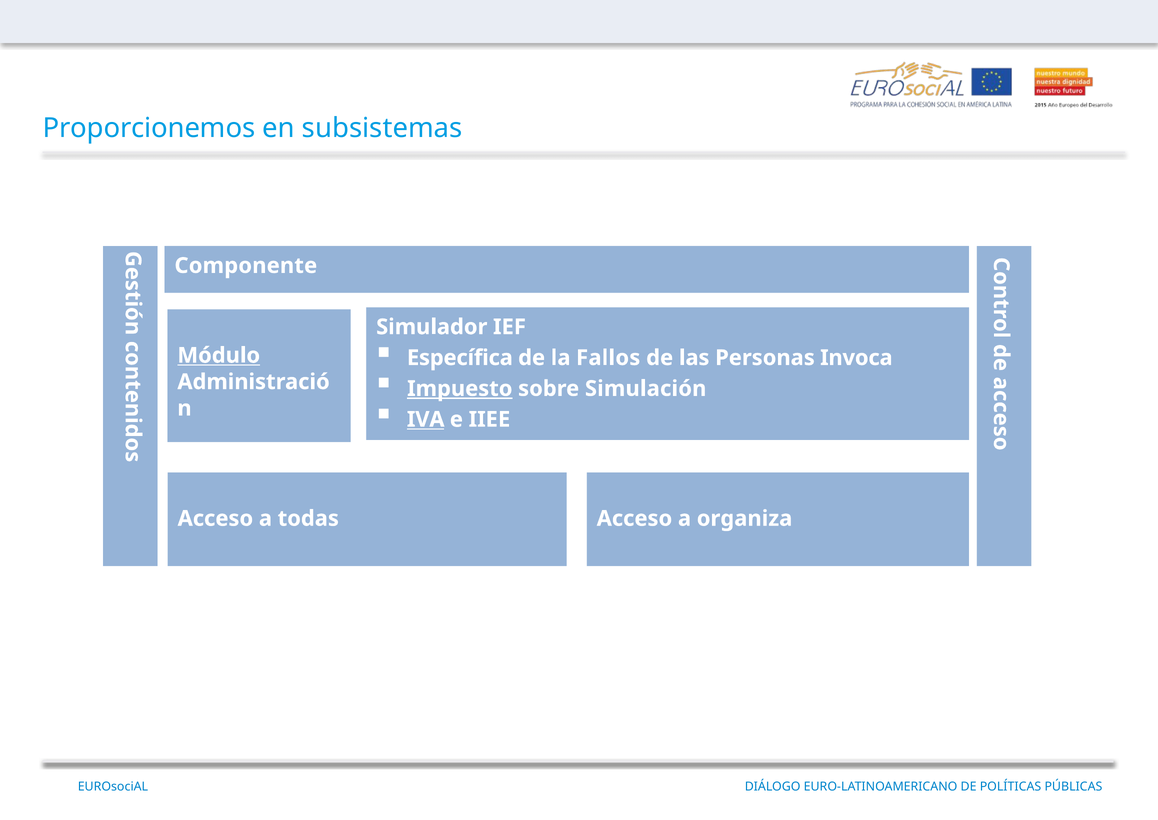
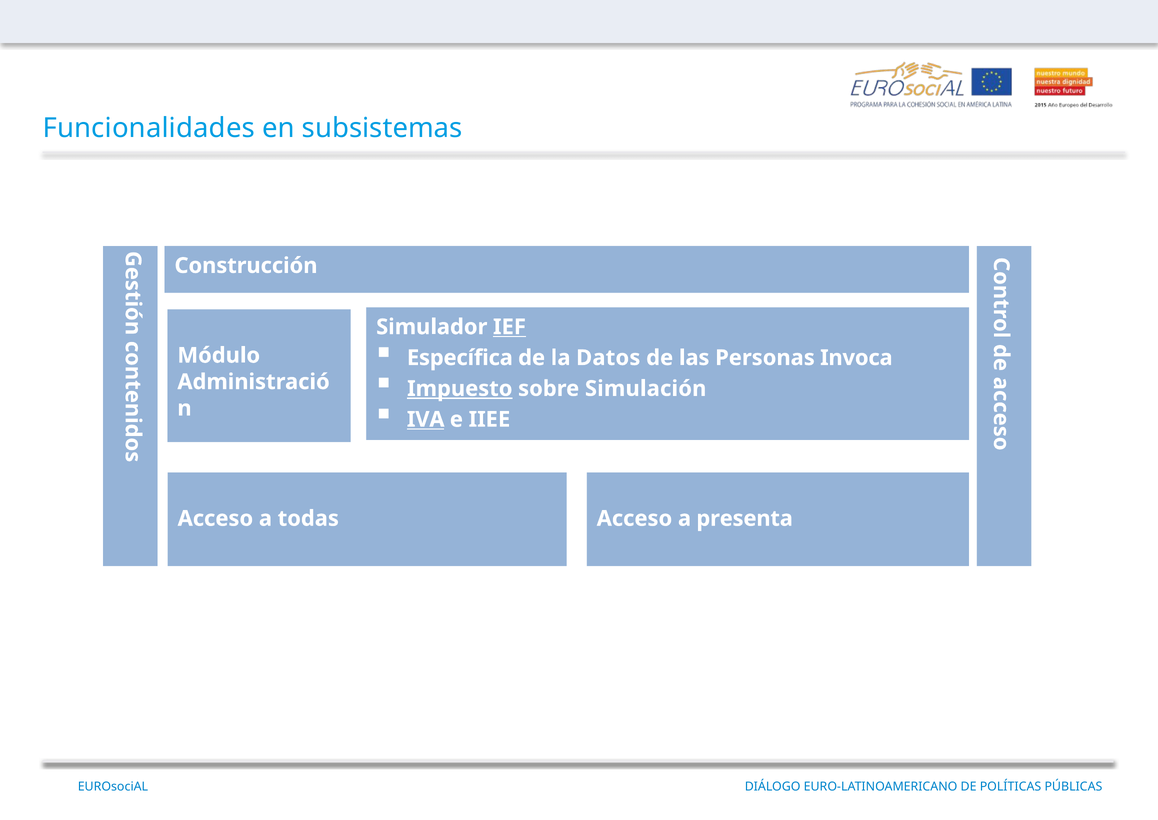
Proporcionemos: Proporcionemos -> Funcionalidades
Componente: Componente -> Construcción
IEF underline: none -> present
Fallos: Fallos -> Datos
Módulo underline: present -> none
organiza: organiza -> presenta
